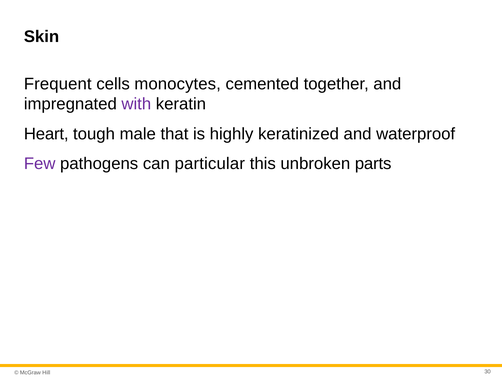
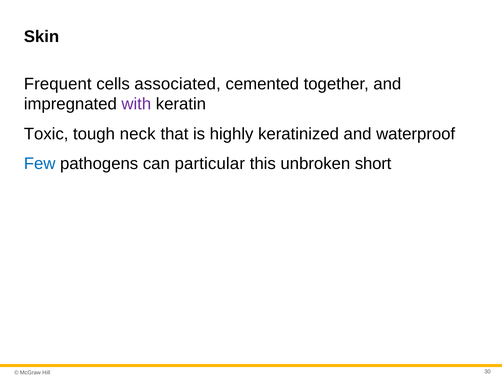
monocytes: monocytes -> associated
Heart: Heart -> Toxic
male: male -> neck
Few colour: purple -> blue
parts: parts -> short
